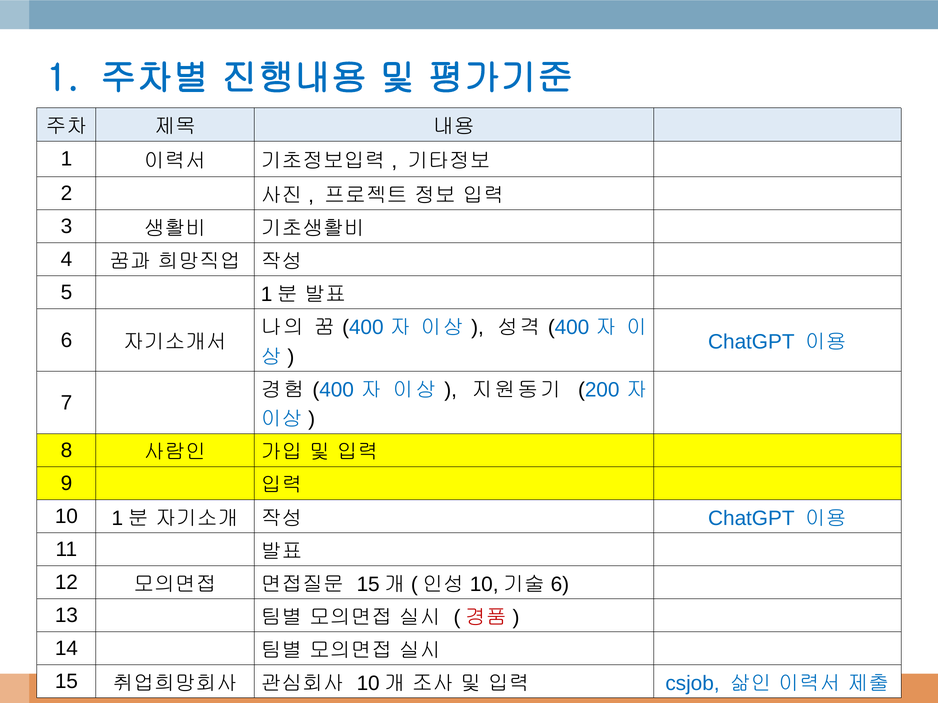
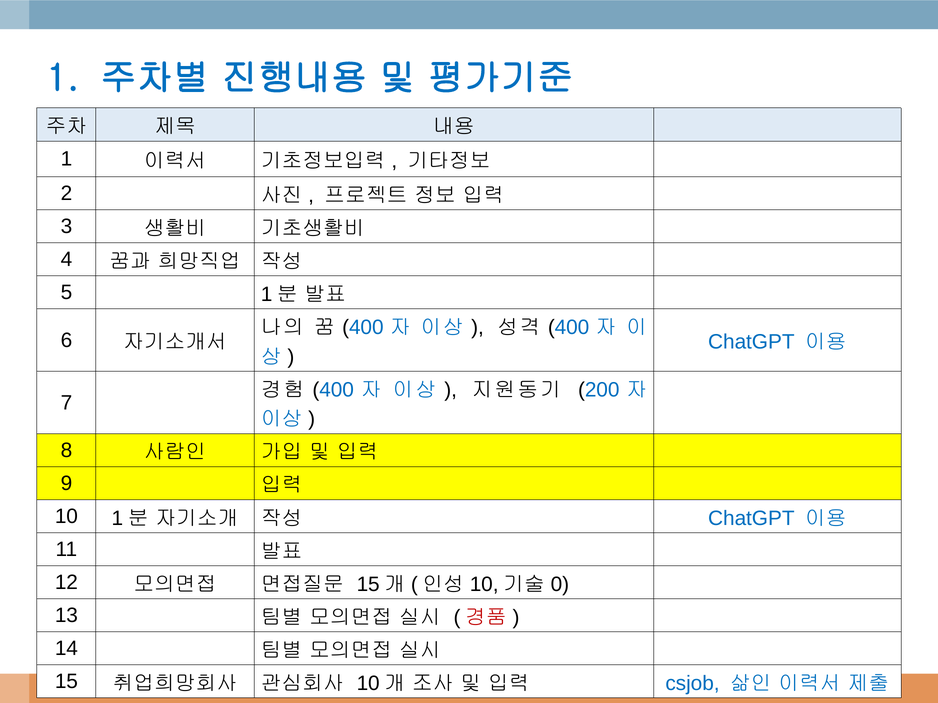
6 at (560, 585): 6 -> 0
